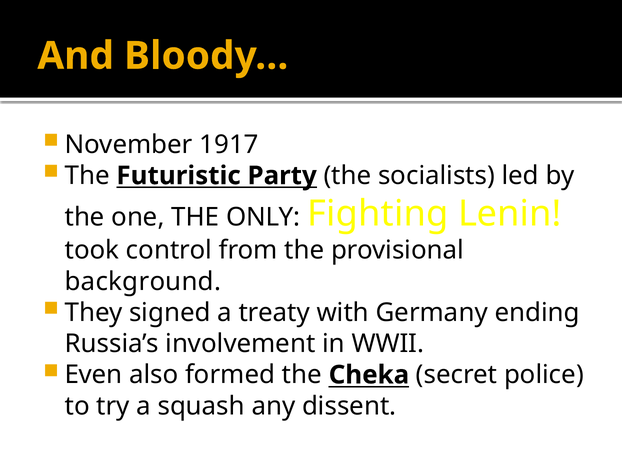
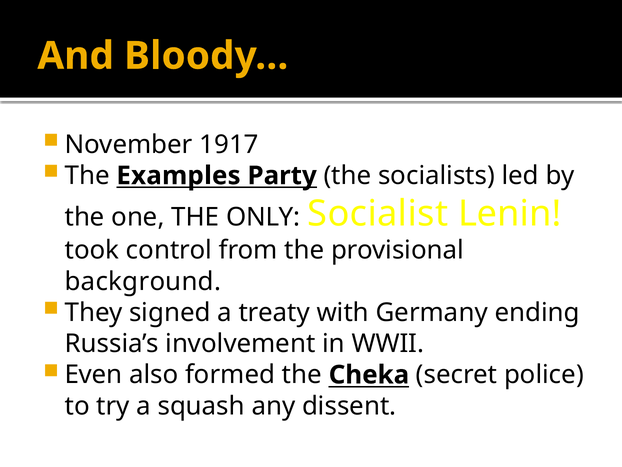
Futuristic: Futuristic -> Examples
Fighting: Fighting -> Socialist
